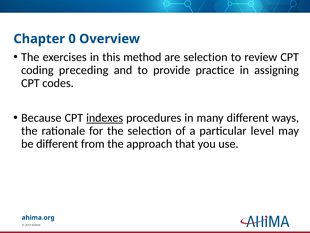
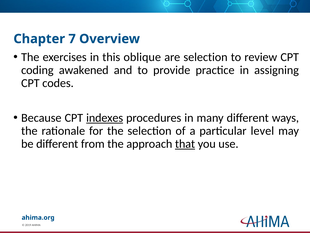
0: 0 -> 7
method: method -> oblique
preceding: preceding -> awakened
that underline: none -> present
